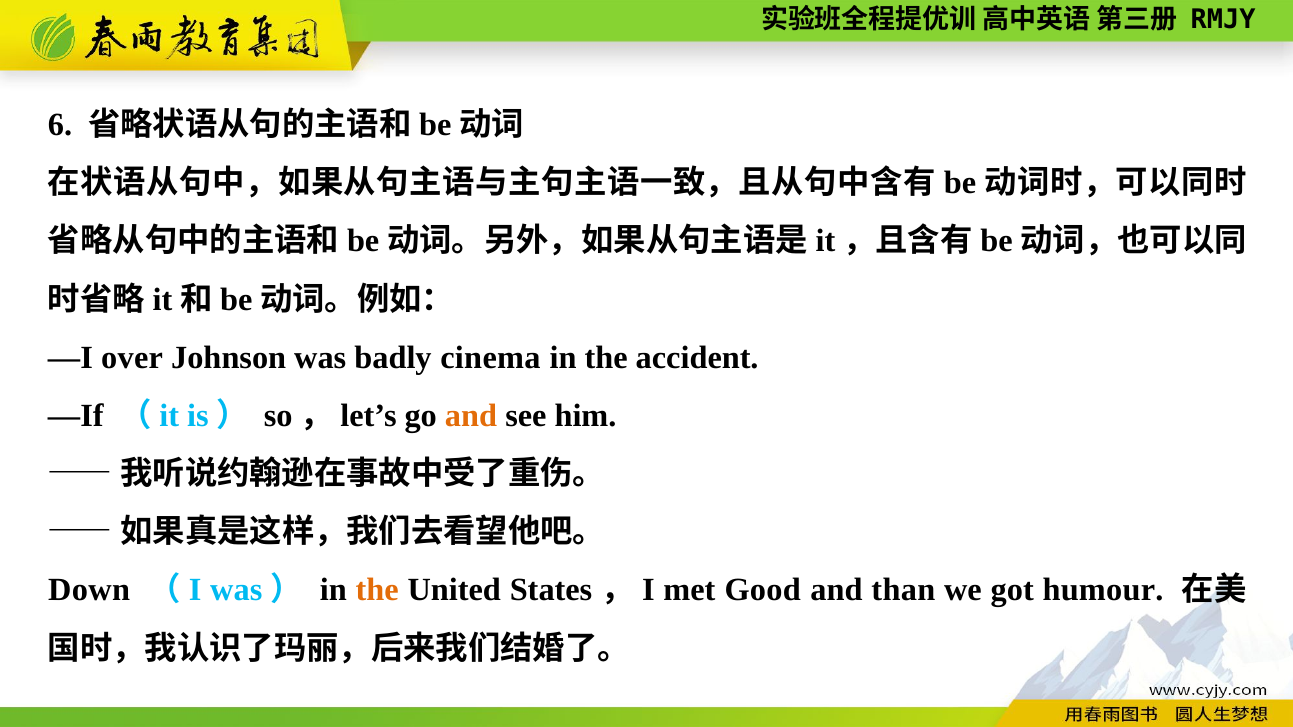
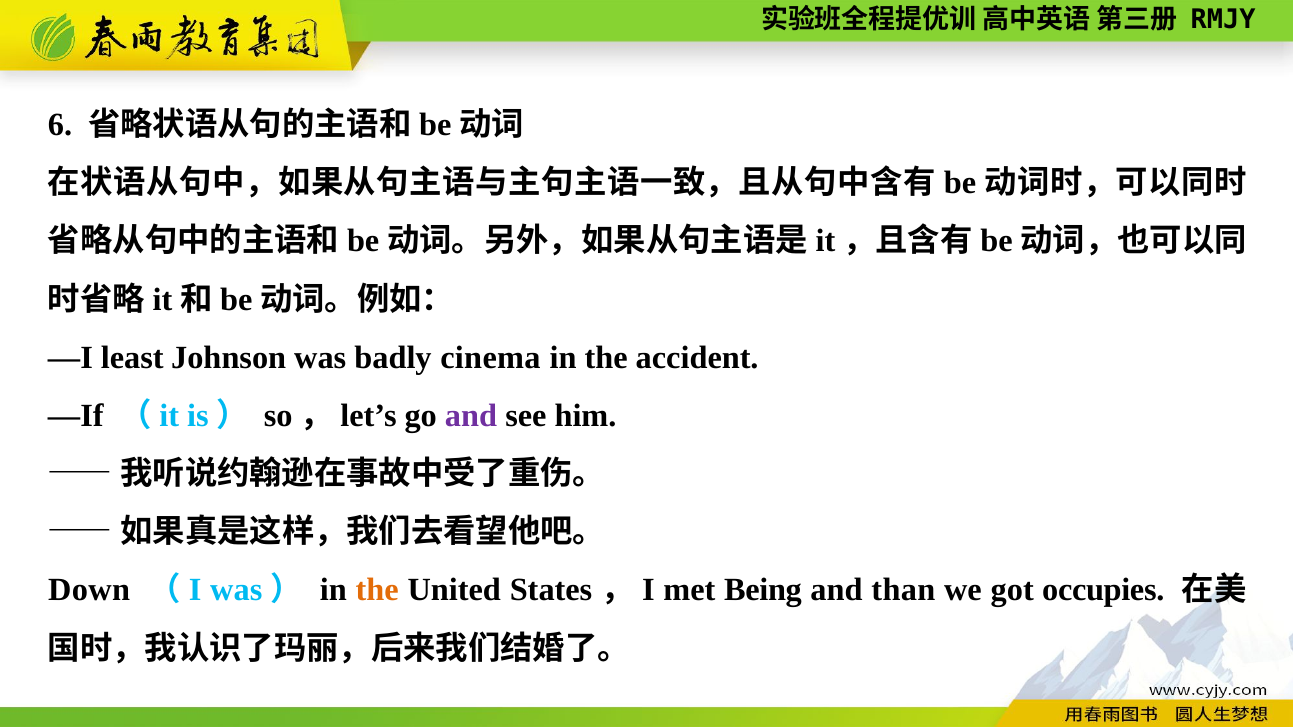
over: over -> least
and at (471, 416) colour: orange -> purple
Good: Good -> Being
humour: humour -> occupies
